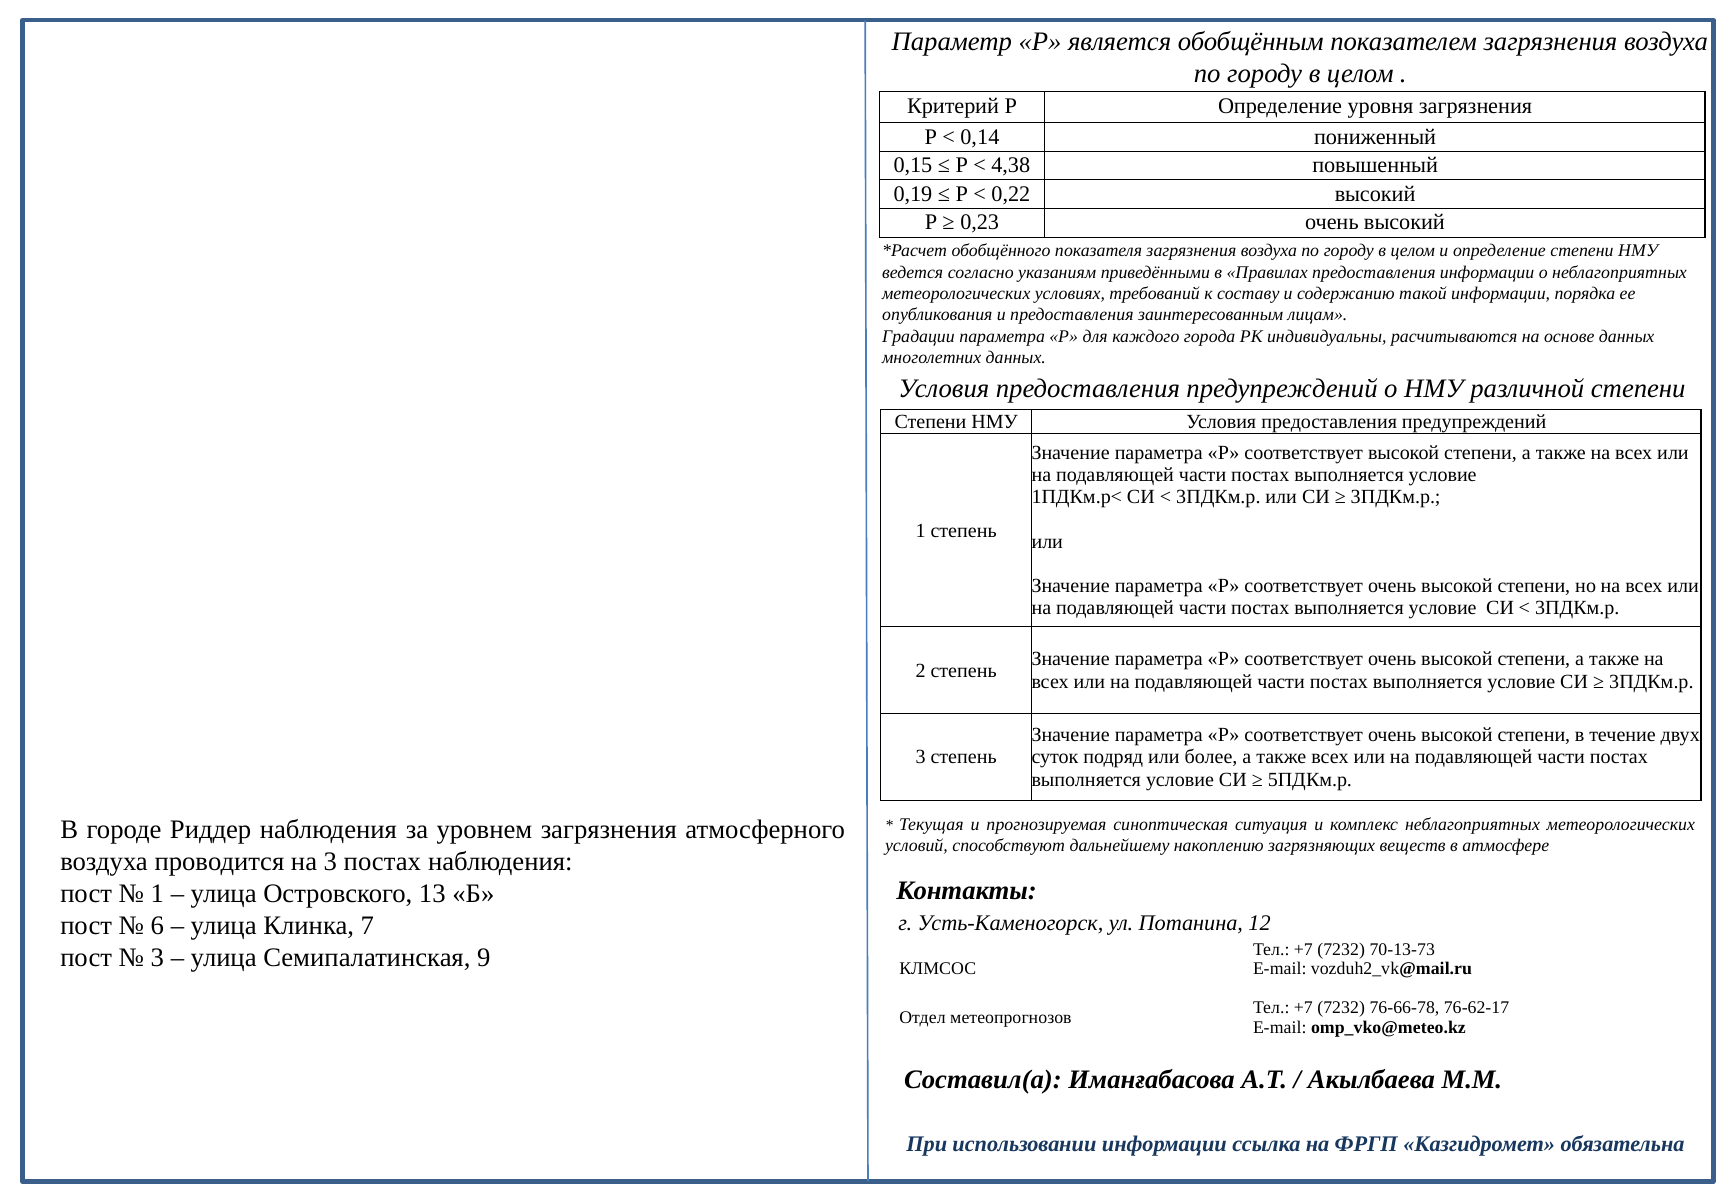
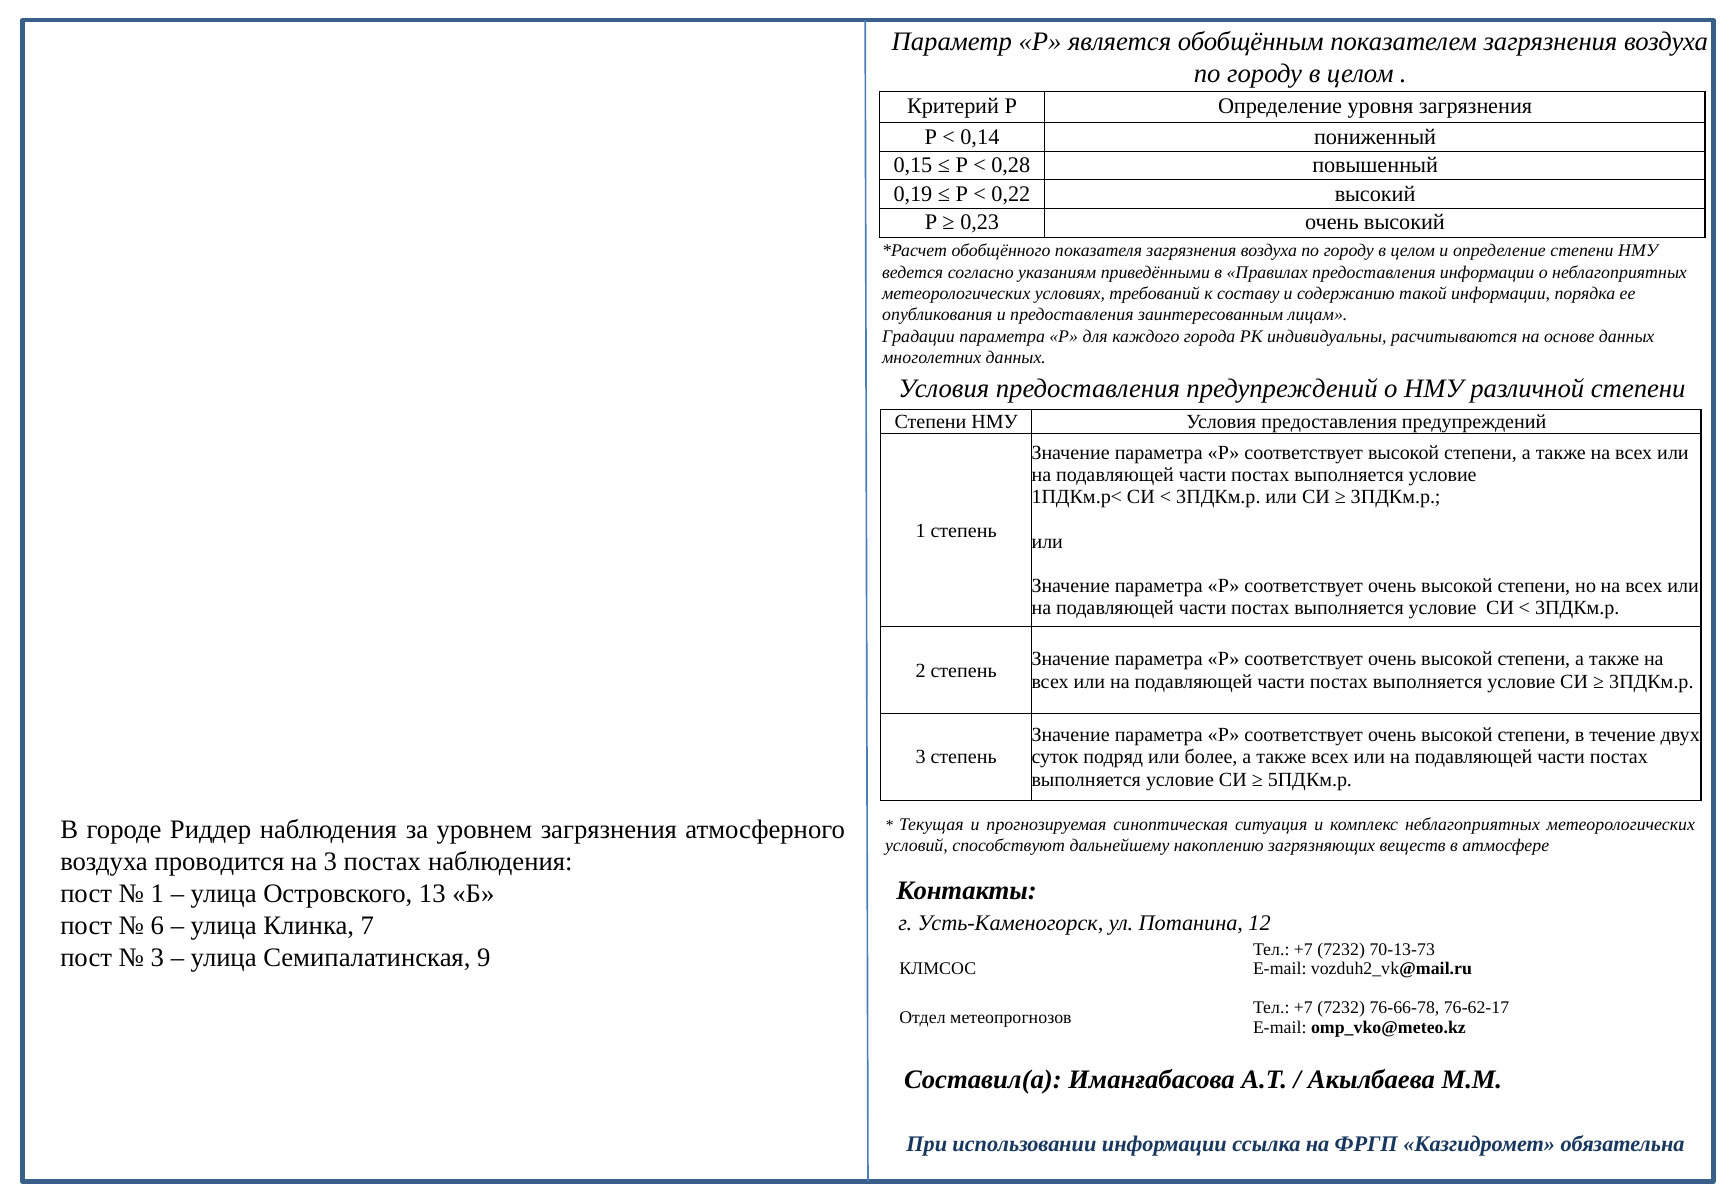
4,38: 4,38 -> 0,28
